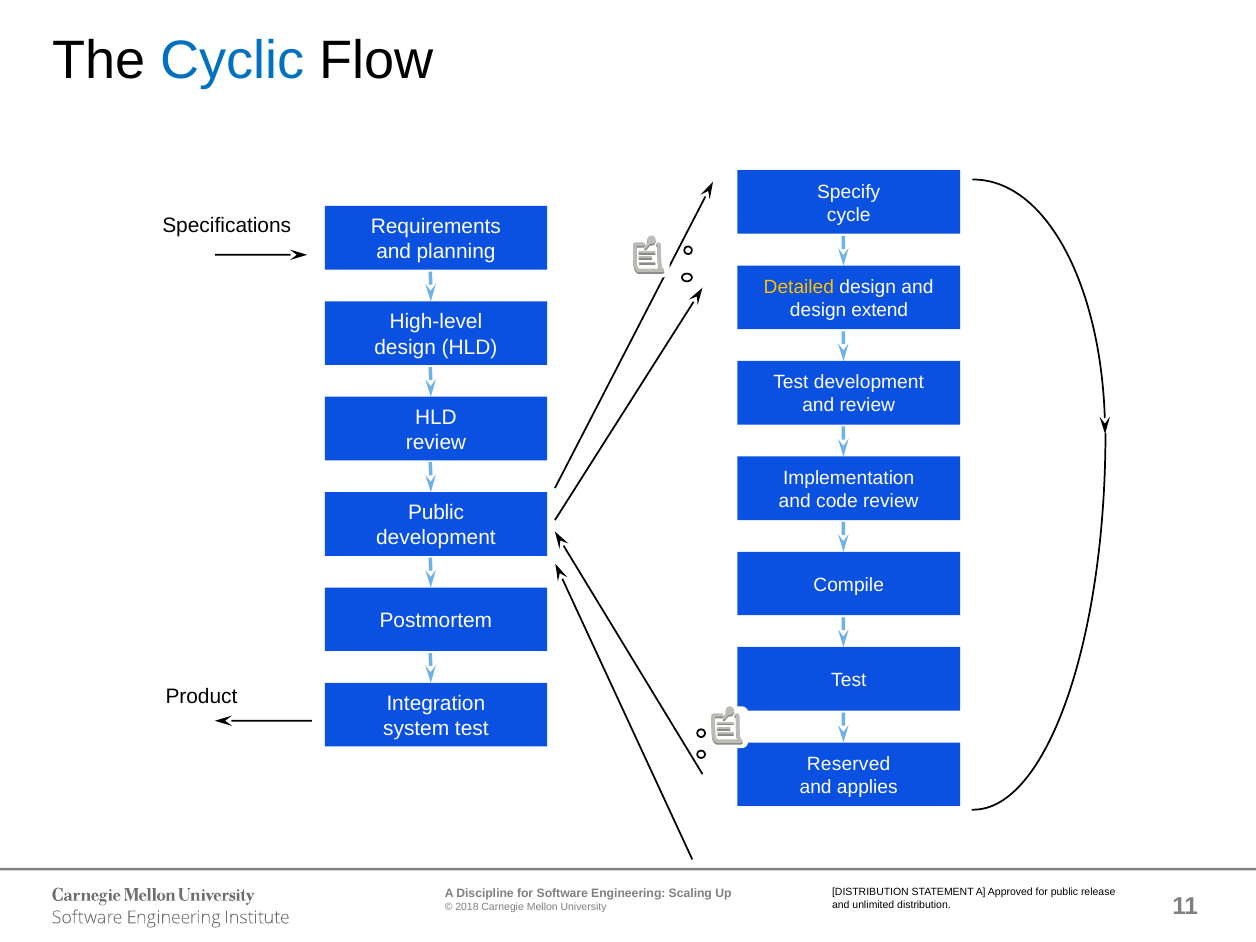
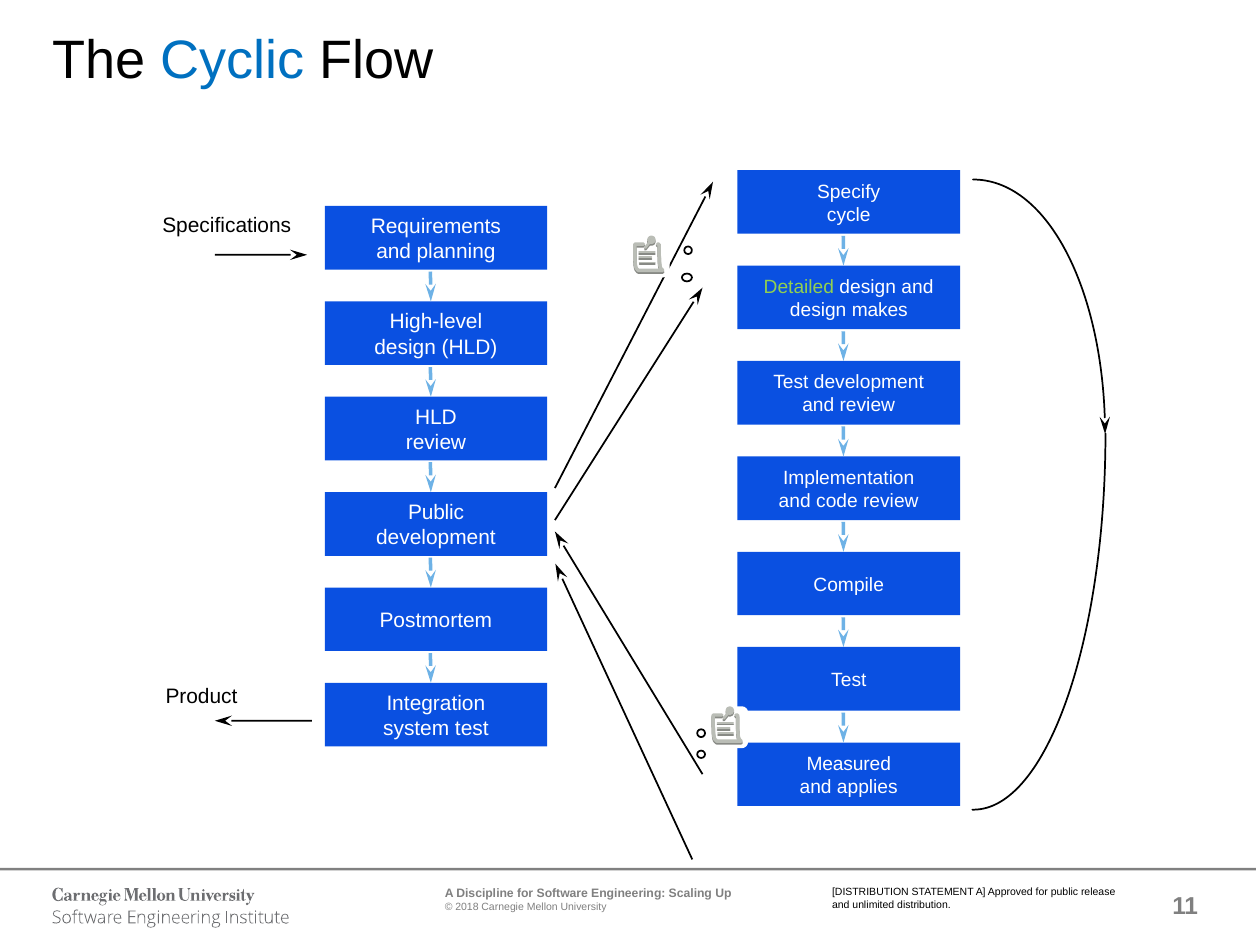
Detailed colour: yellow -> light green
extend: extend -> makes
Reserved: Reserved -> Measured
